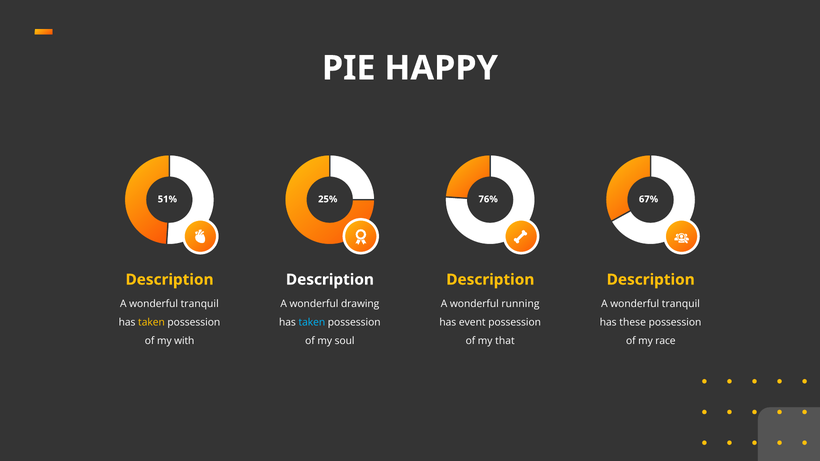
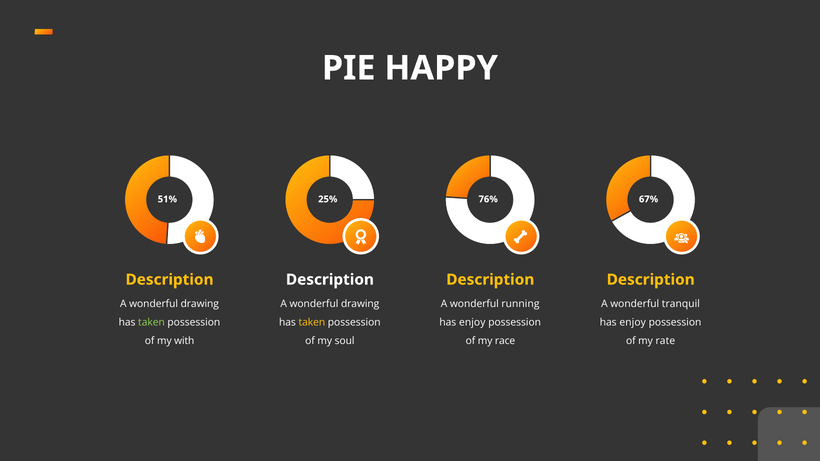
tranquil at (200, 304): tranquil -> drawing
taken at (151, 323) colour: yellow -> light green
taken at (312, 323) colour: light blue -> yellow
event at (472, 323): event -> enjoy
these at (633, 323): these -> enjoy
that: that -> race
race: race -> rate
